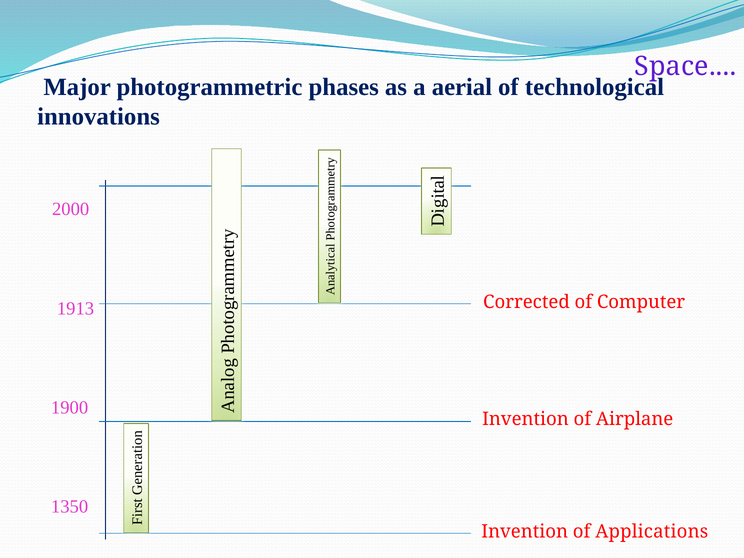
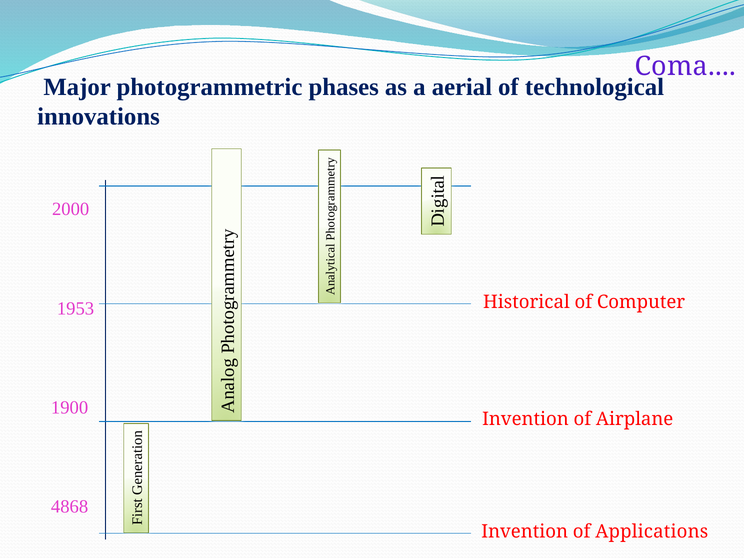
Space: Space -> Coma
Corrected: Corrected -> Historical
1913: 1913 -> 1953
1350: 1350 -> 4868
